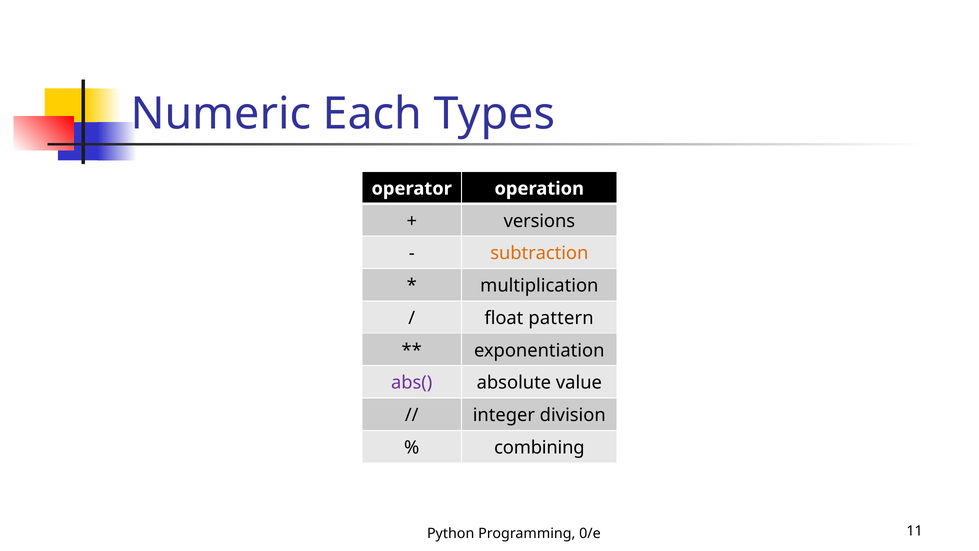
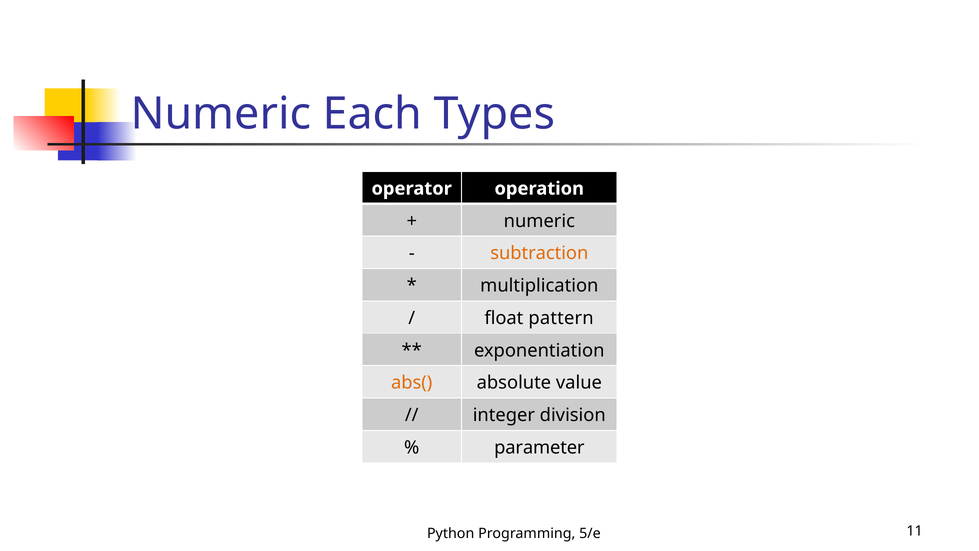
versions at (539, 221): versions -> numeric
abs( colour: purple -> orange
combining: combining -> parameter
0/e: 0/e -> 5/e
